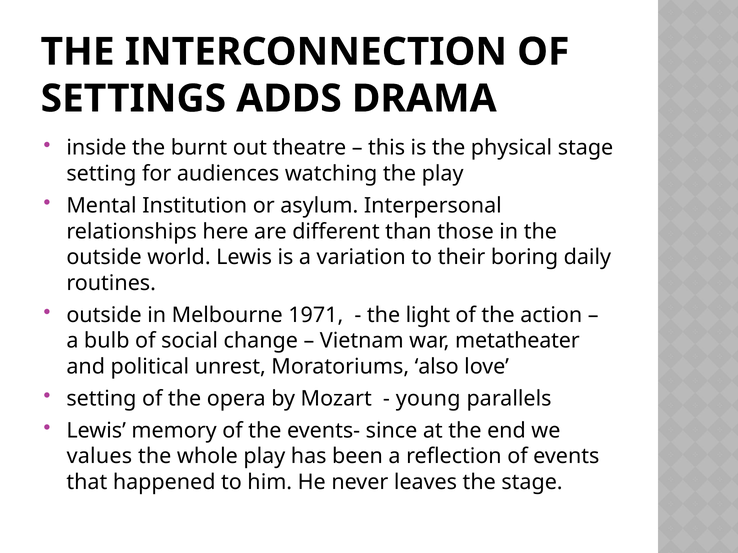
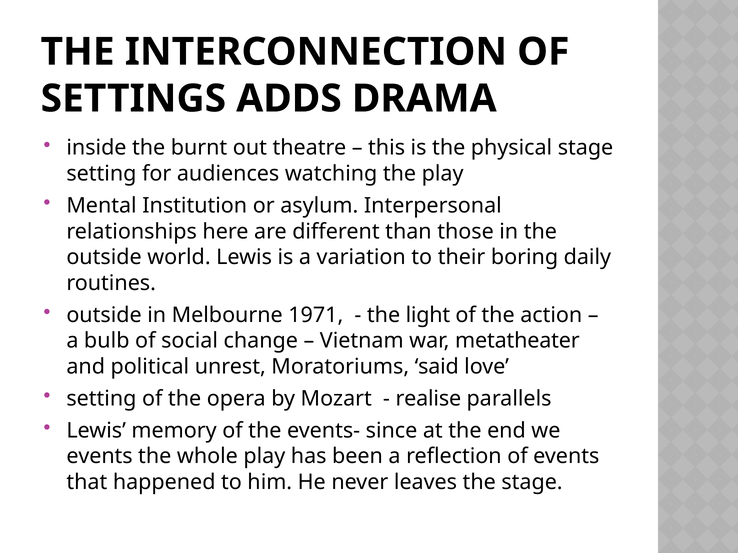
also: also -> said
young: young -> realise
values at (99, 457): values -> events
